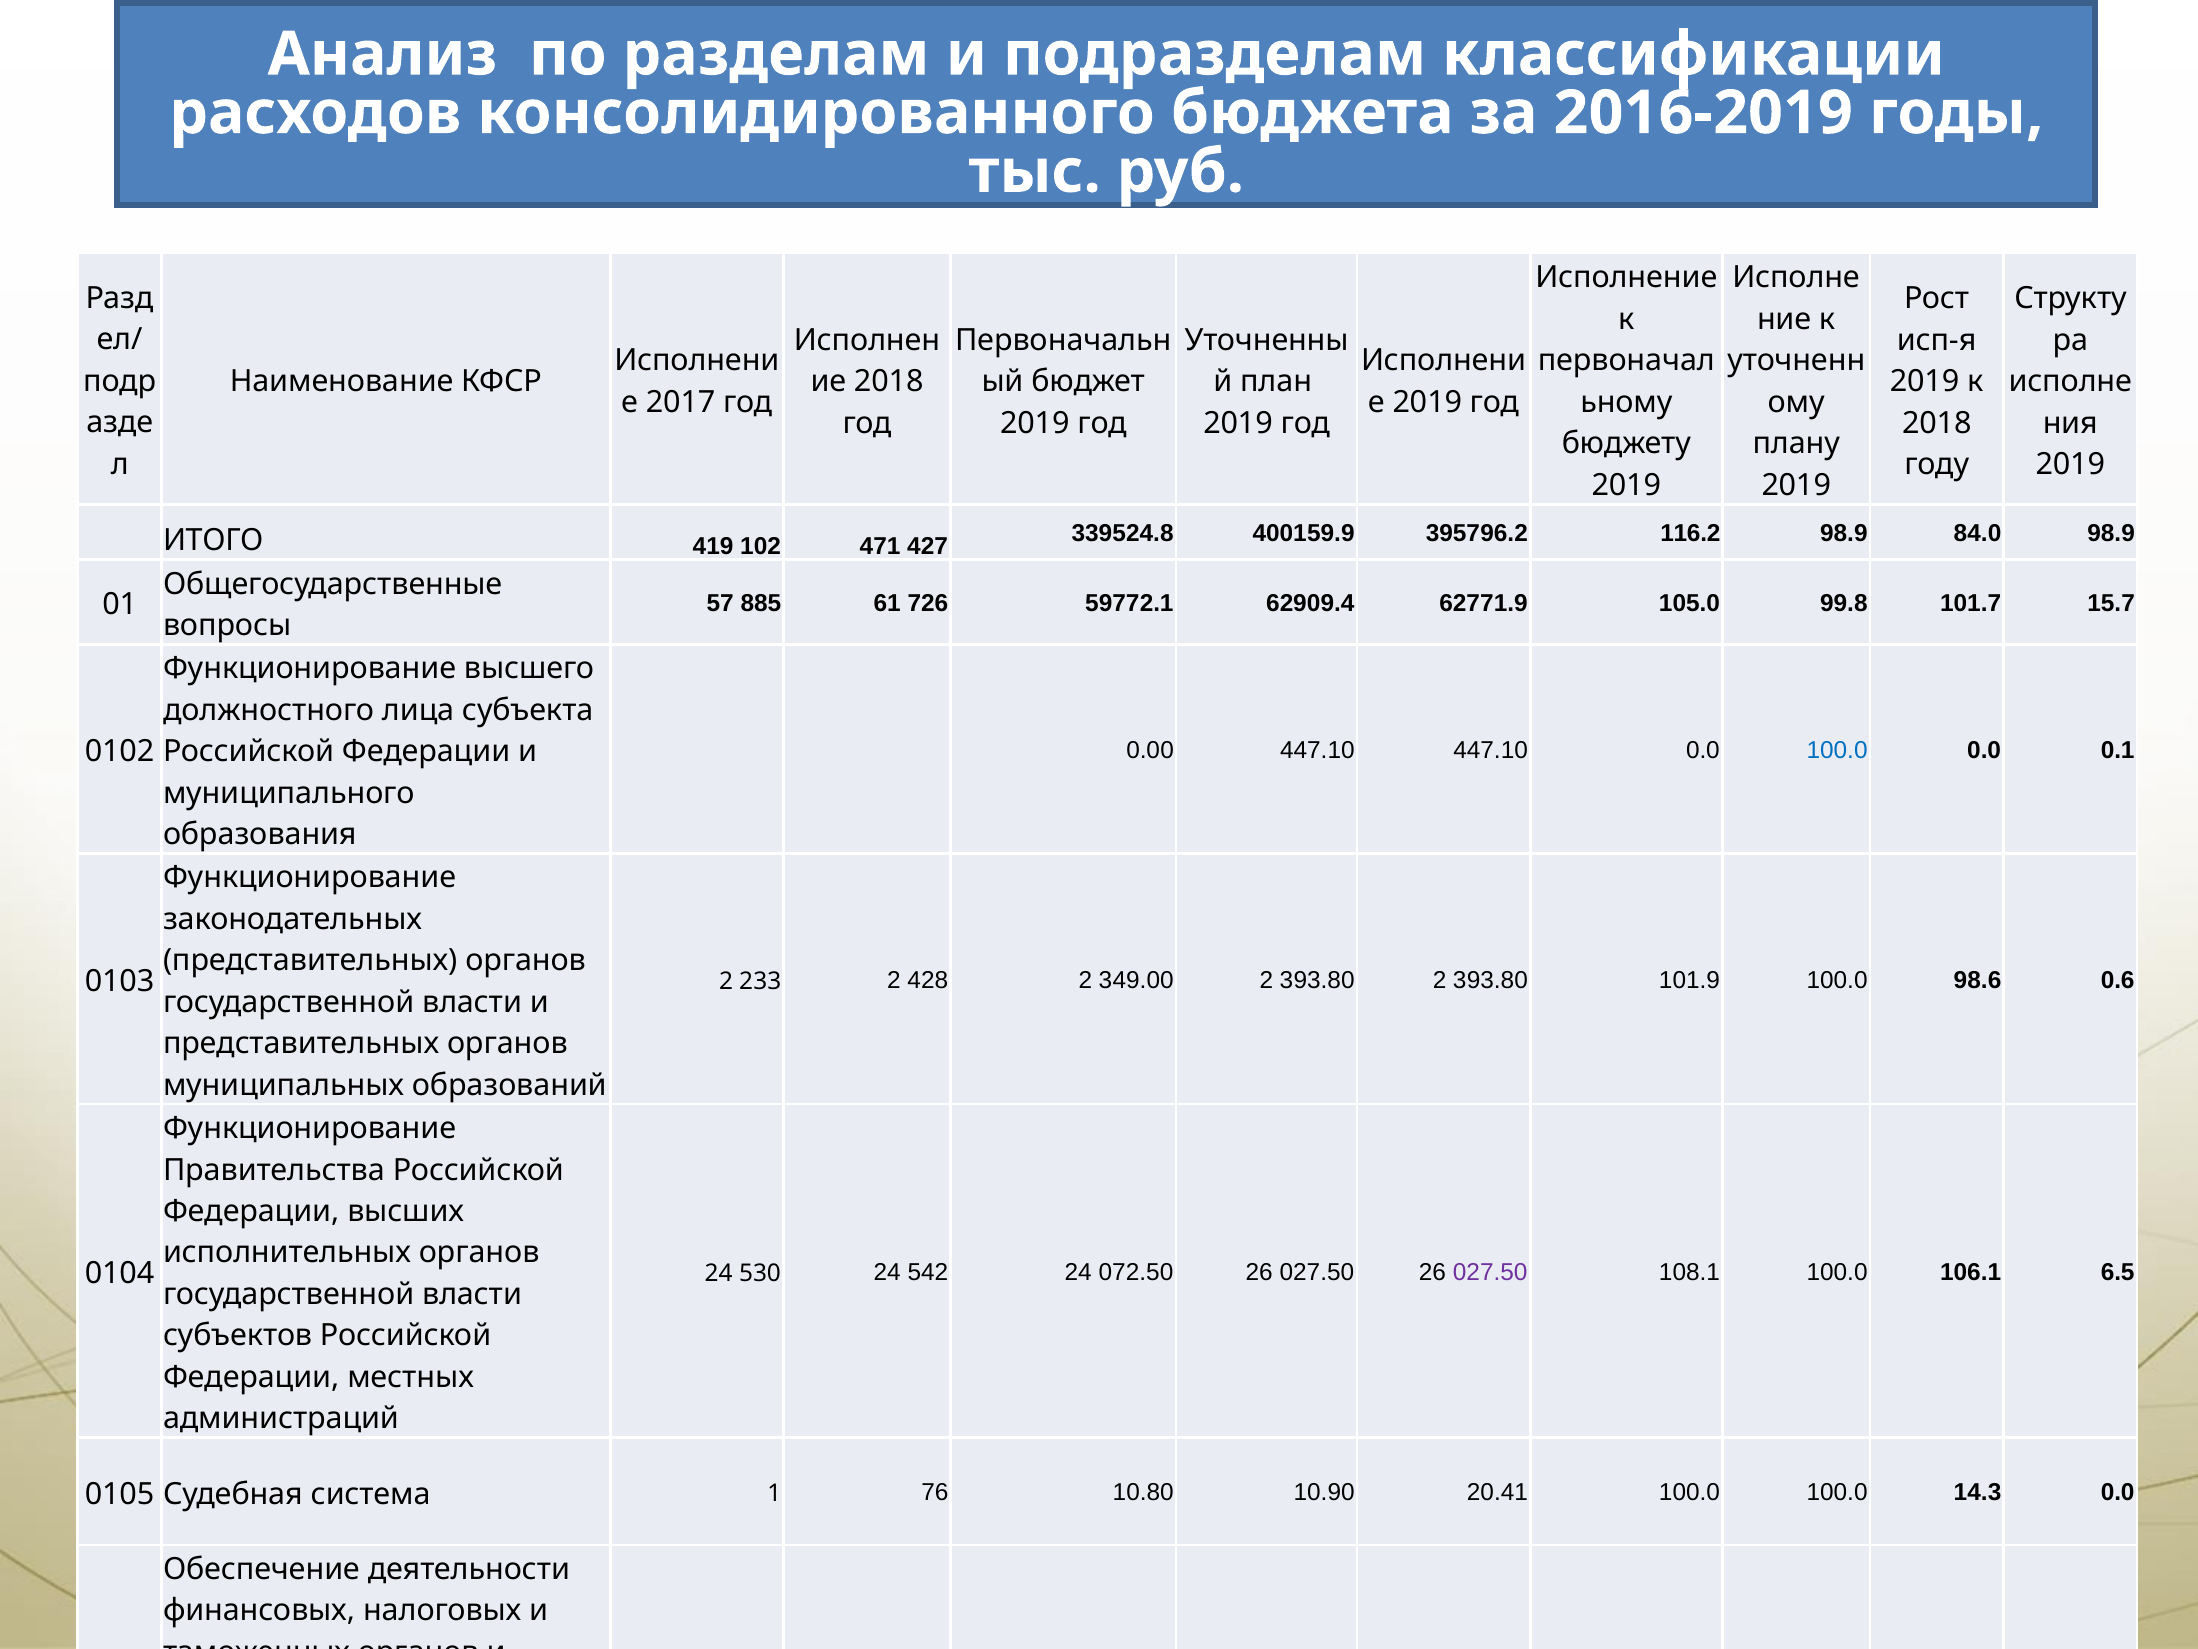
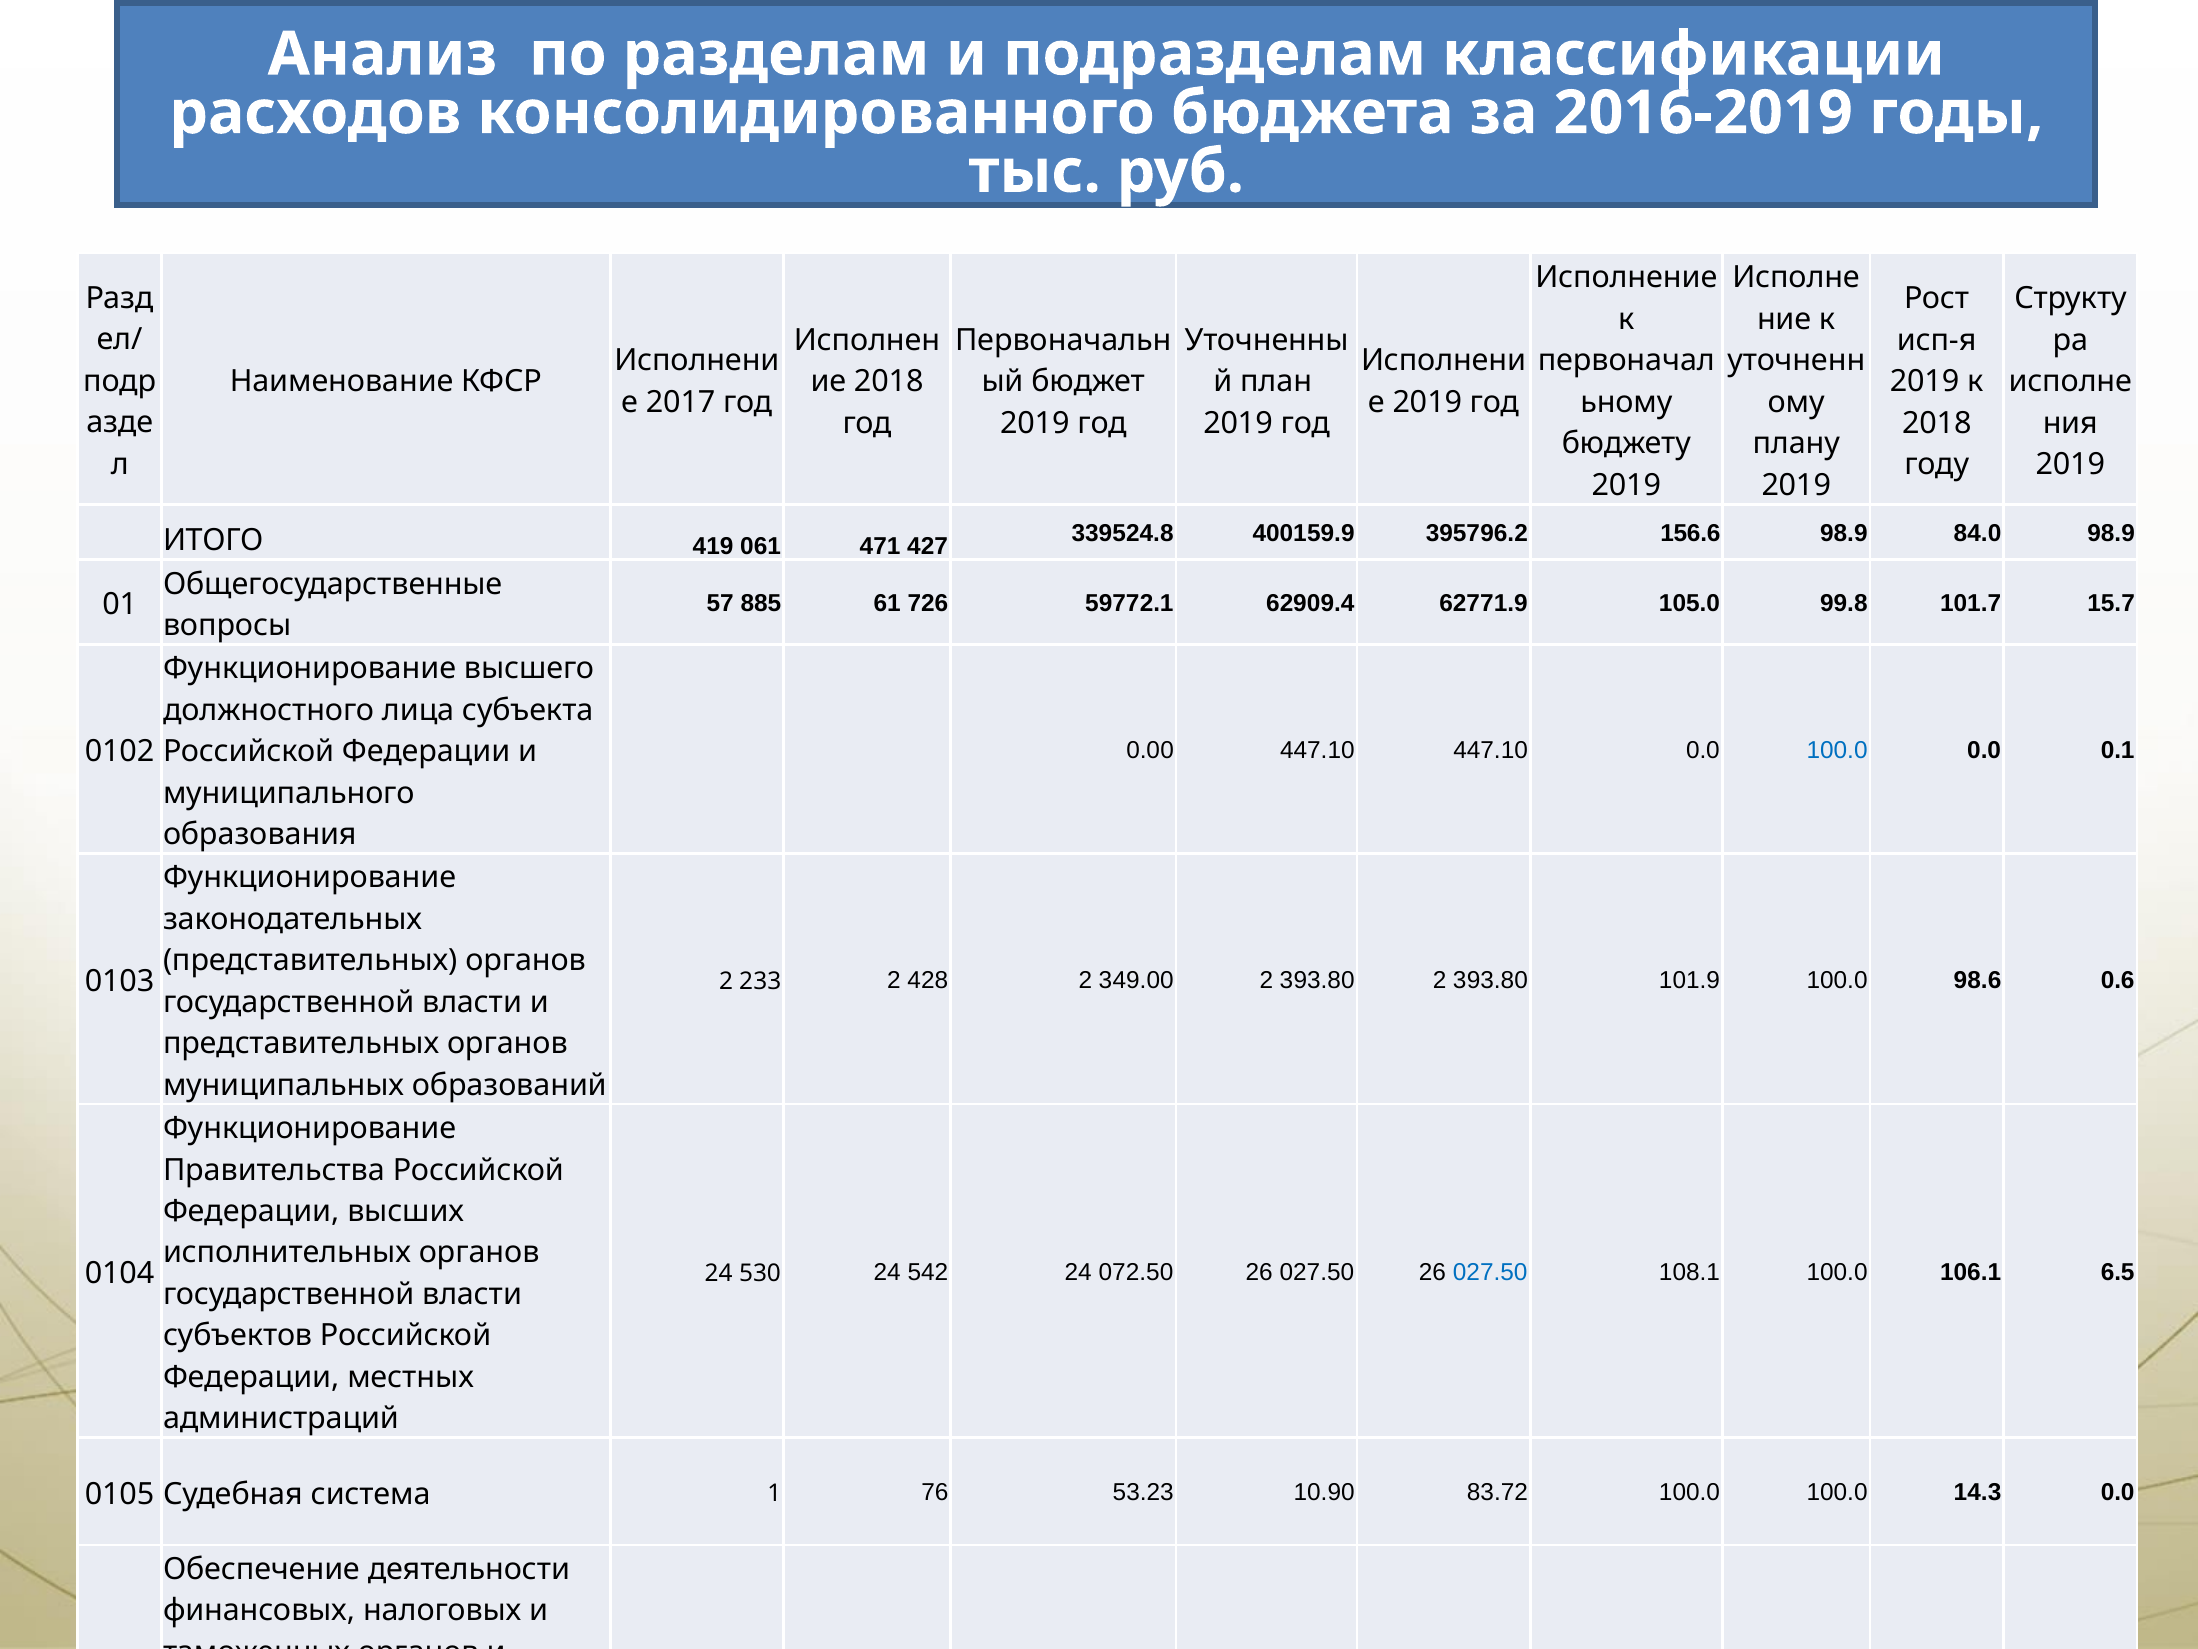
116.2: 116.2 -> 156.6
102: 102 -> 061
027.50 at (1490, 1272) colour: purple -> blue
10.80: 10.80 -> 53.23
20.41: 20.41 -> 83.72
